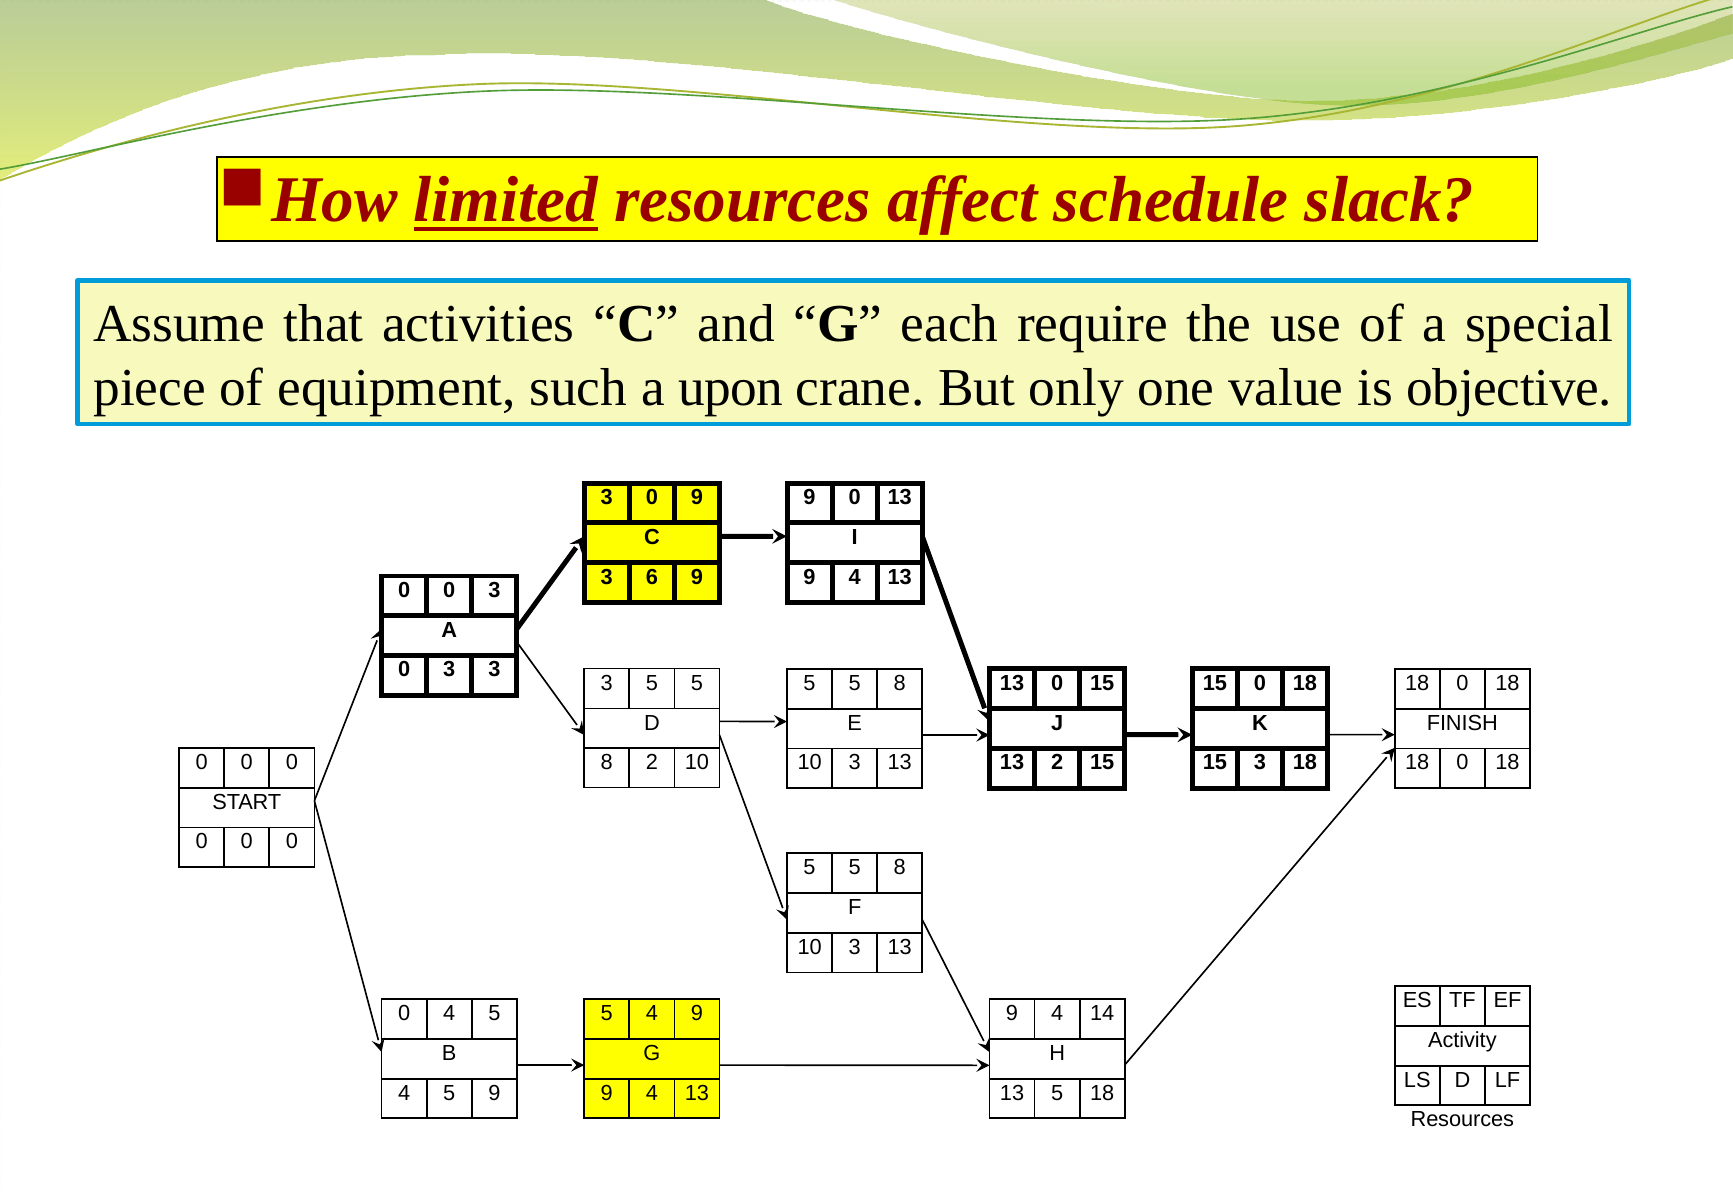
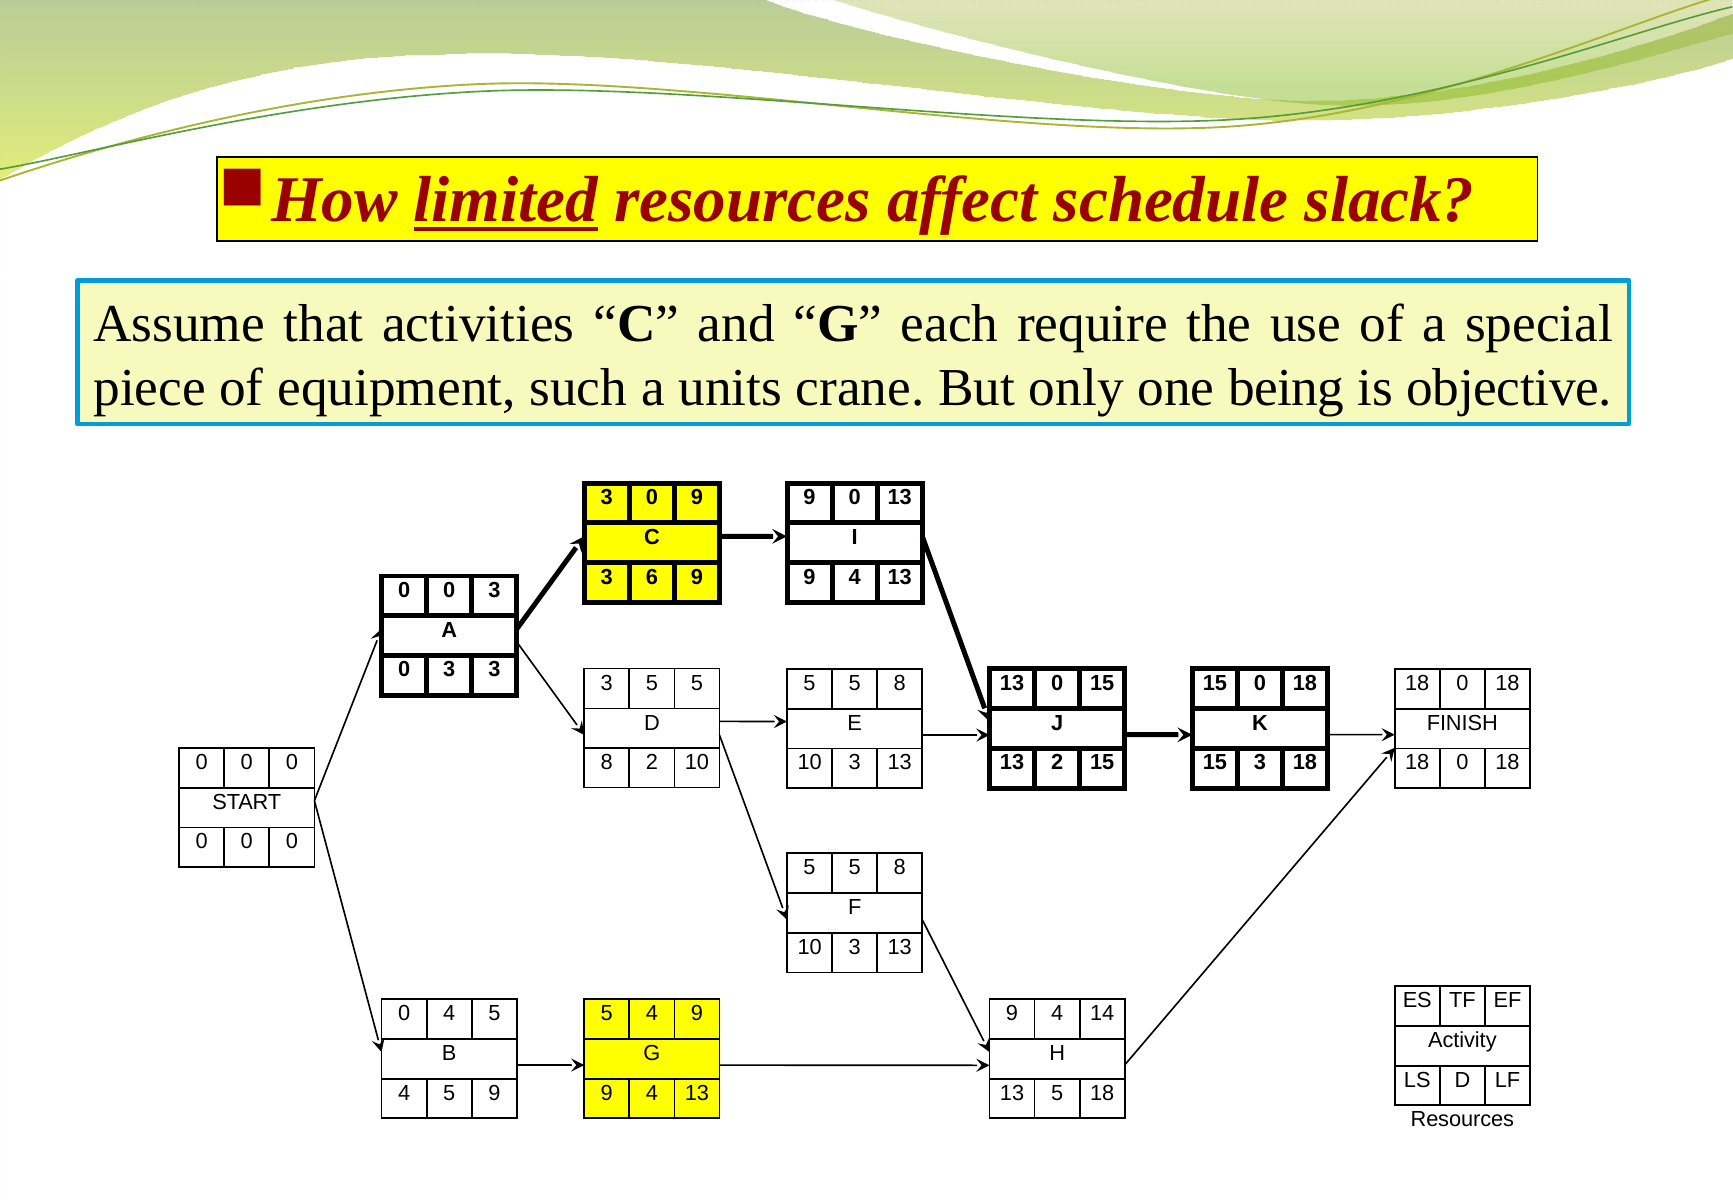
upon: upon -> units
value: value -> being
